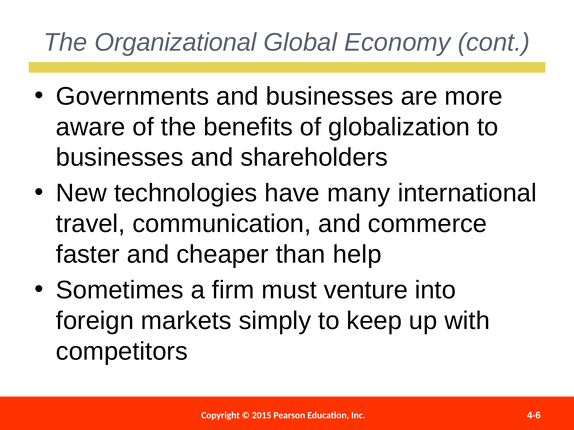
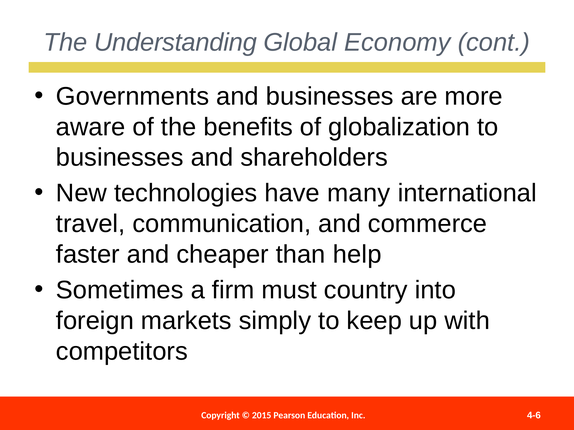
Organizational: Organizational -> Understanding
venture: venture -> country
